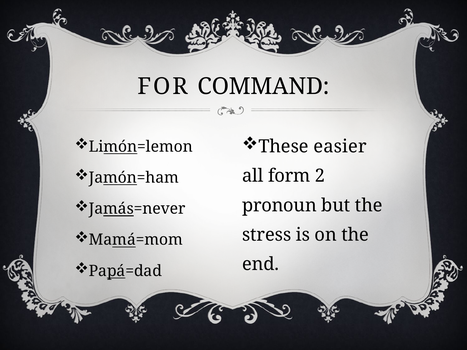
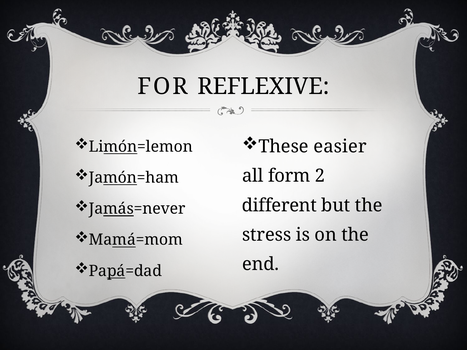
COMMAND: COMMAND -> REFLEXIVE
pronoun: pronoun -> different
